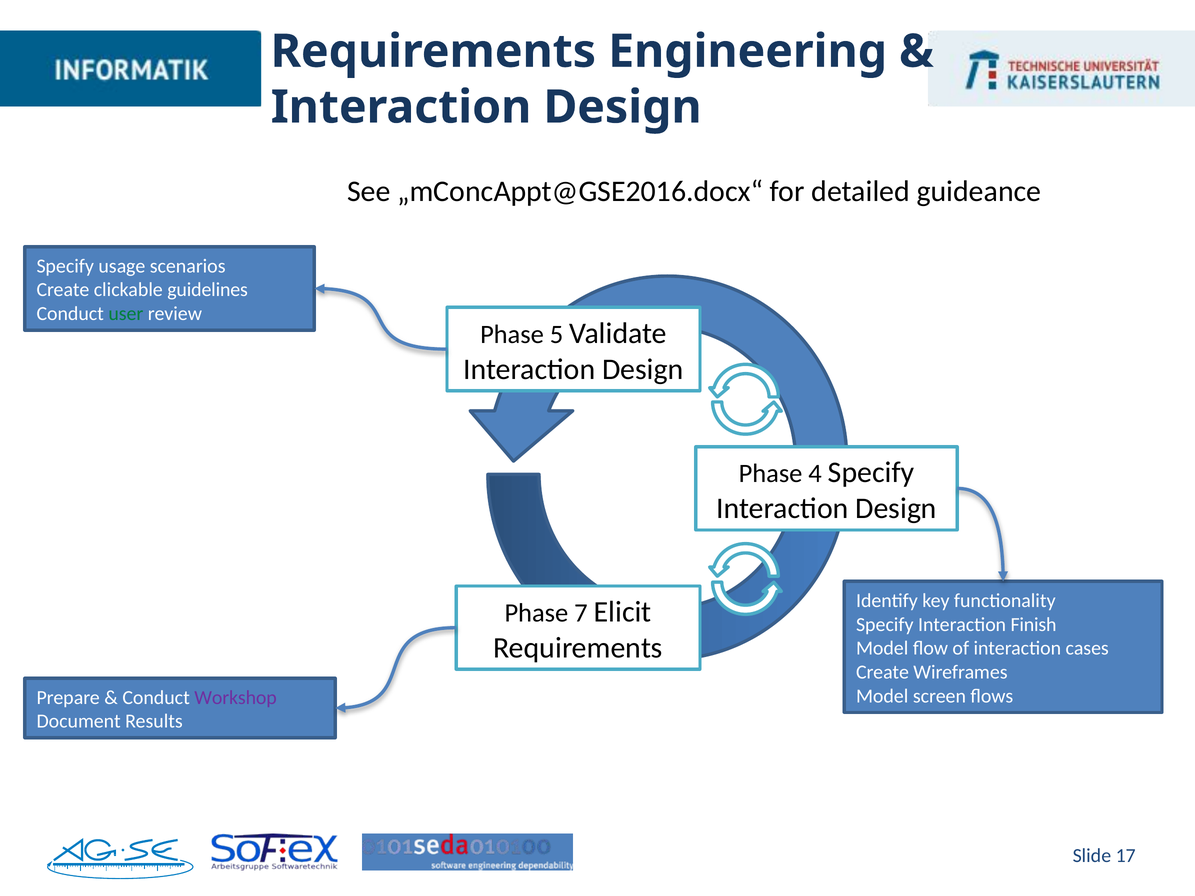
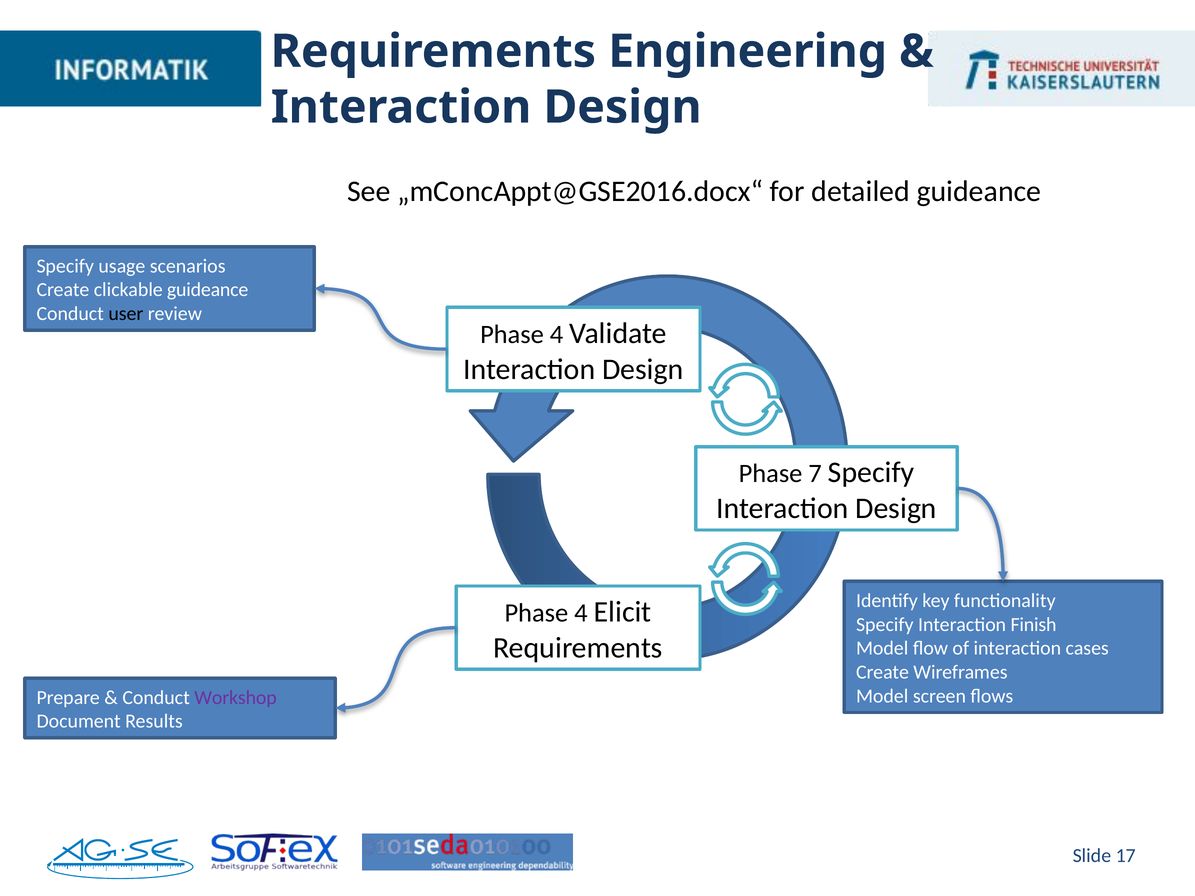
clickable guidelines: guidelines -> guideance
user colour: green -> black
5 at (557, 335): 5 -> 4
4: 4 -> 7
7 at (581, 613): 7 -> 4
